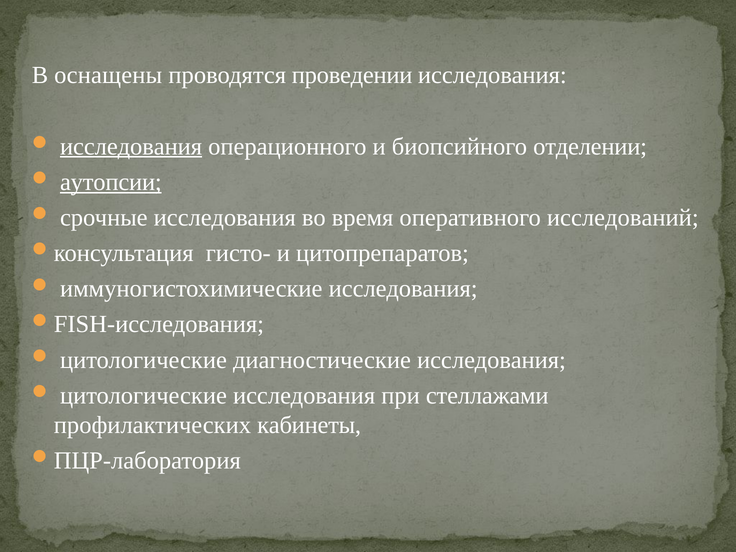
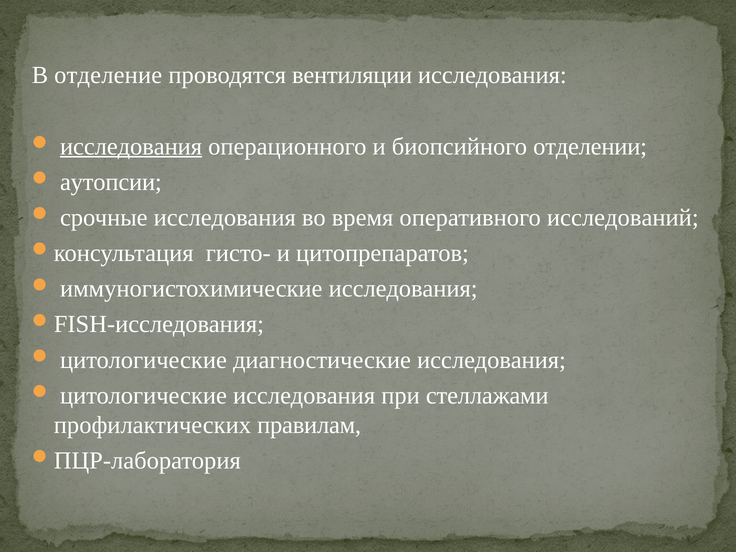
оснащены: оснащены -> отделение
проведении: проведении -> вентиляции
аутопсии underline: present -> none
кабинеты: кабинеты -> правилам
